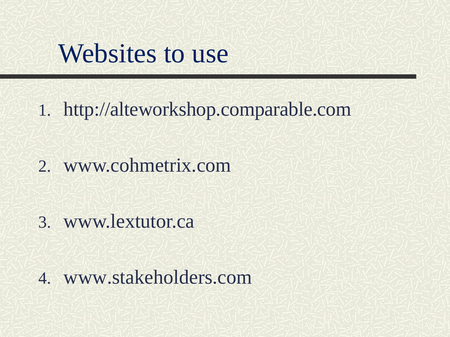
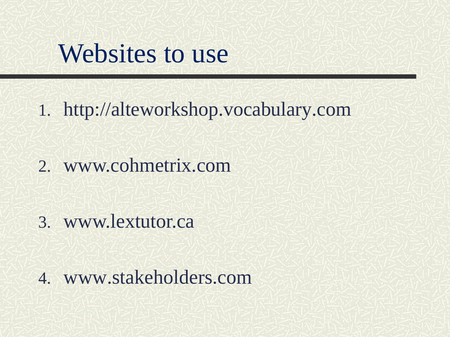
http://alteworkshop.comparable.com: http://alteworkshop.comparable.com -> http://alteworkshop.vocabulary.com
